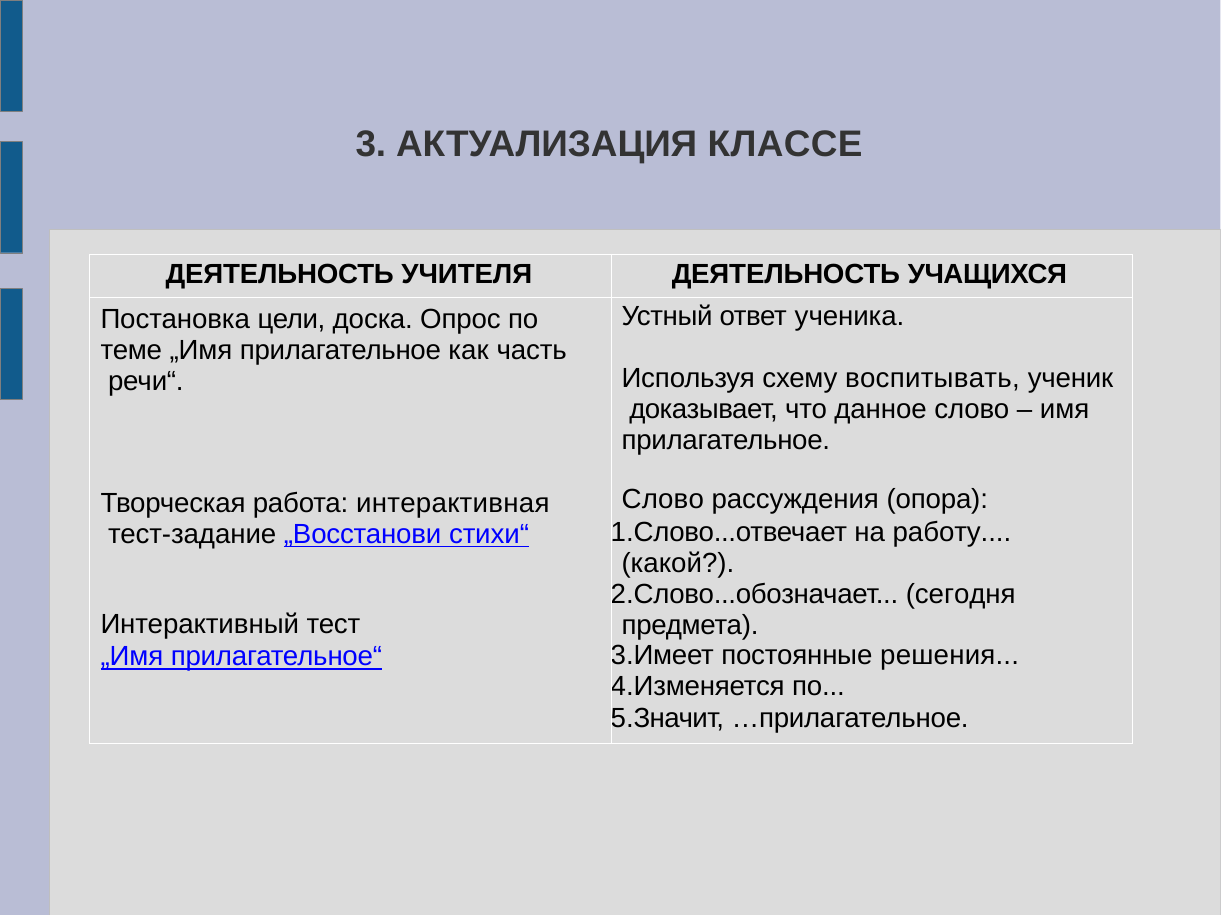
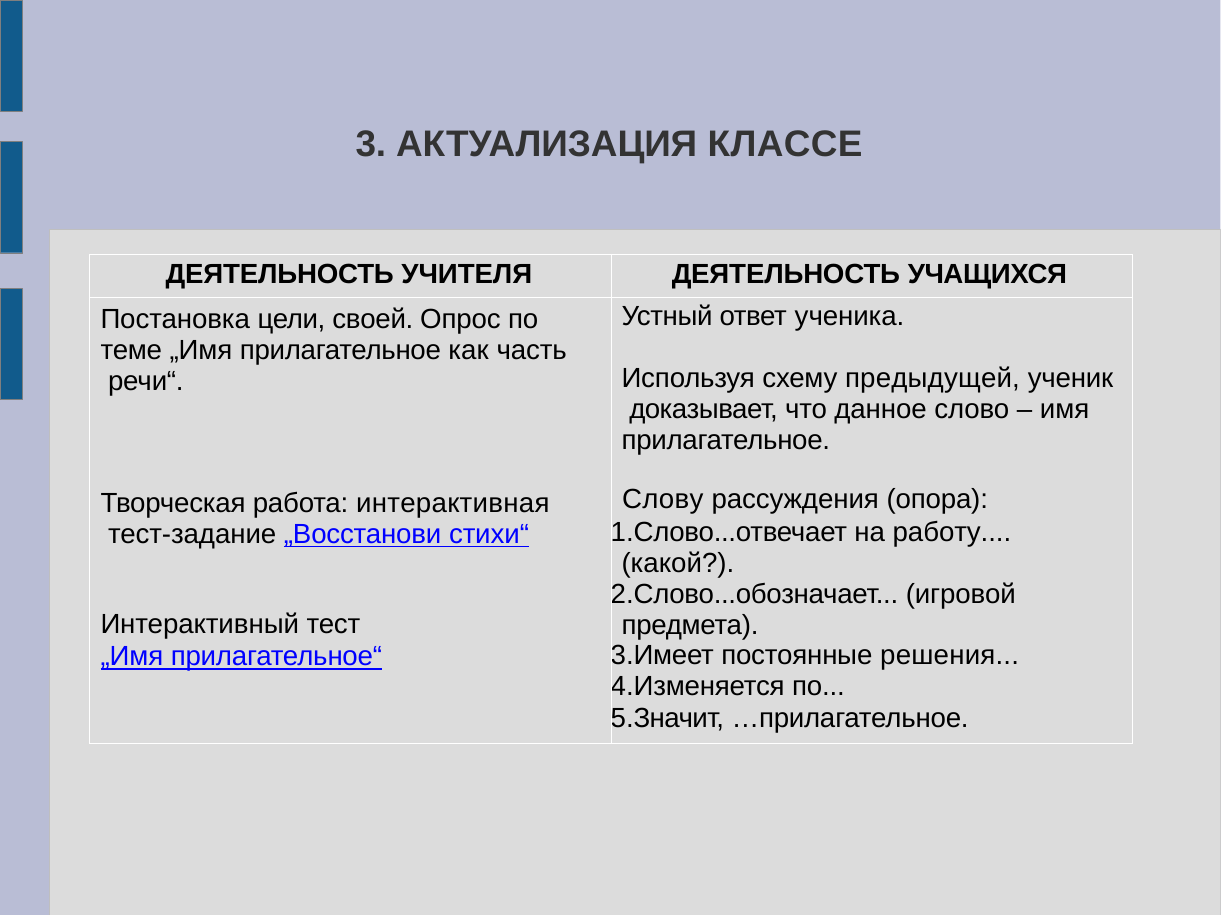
доска: доска -> своей
воспитывать: воспитывать -> предыдущей
Слово at (663, 500): Слово -> Слову
сегодня: сегодня -> игровой
